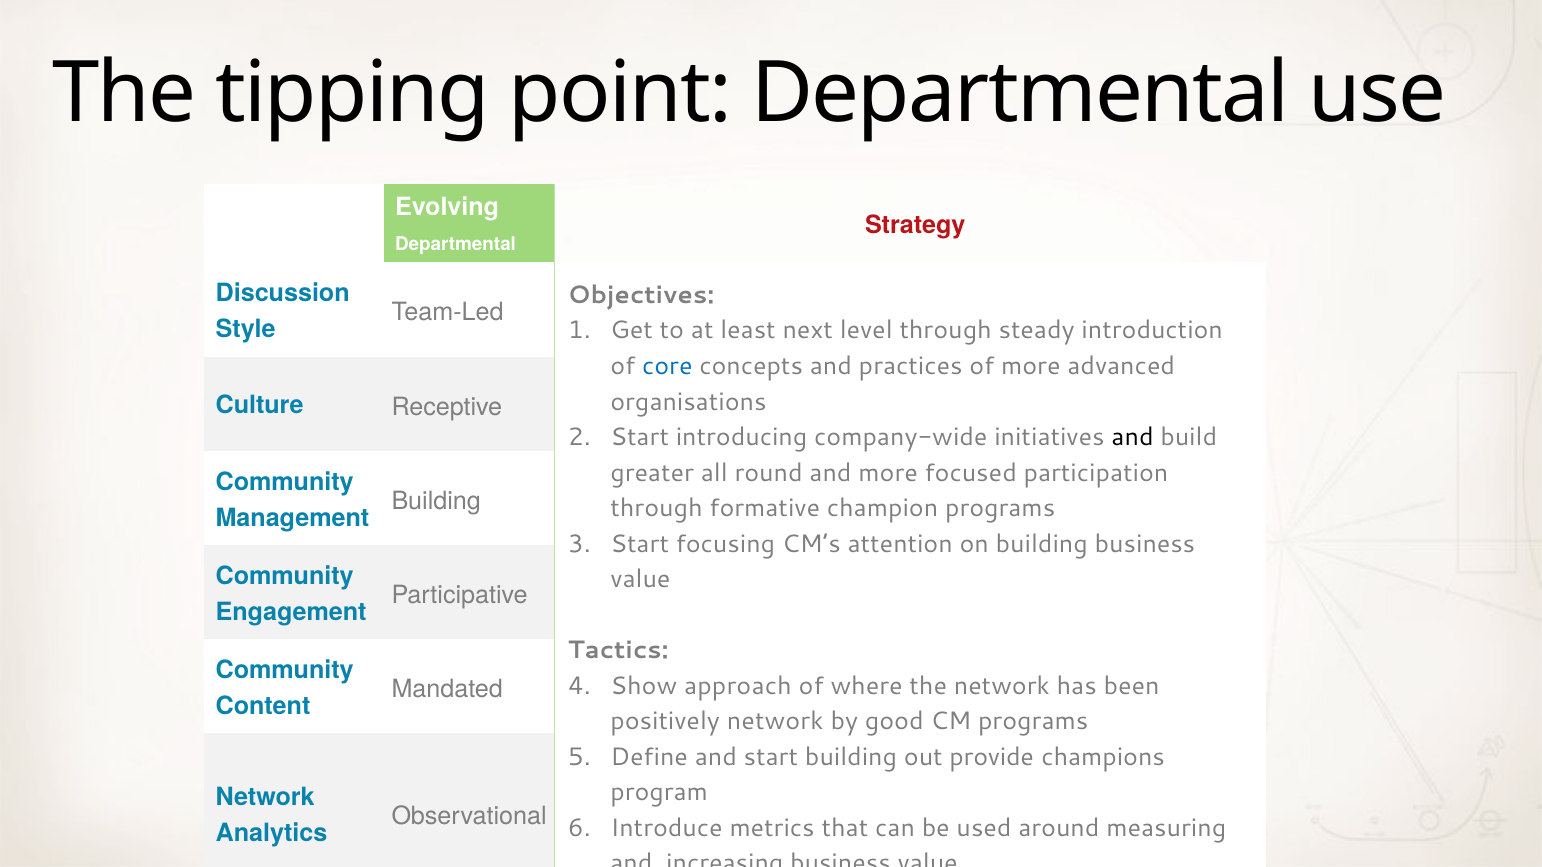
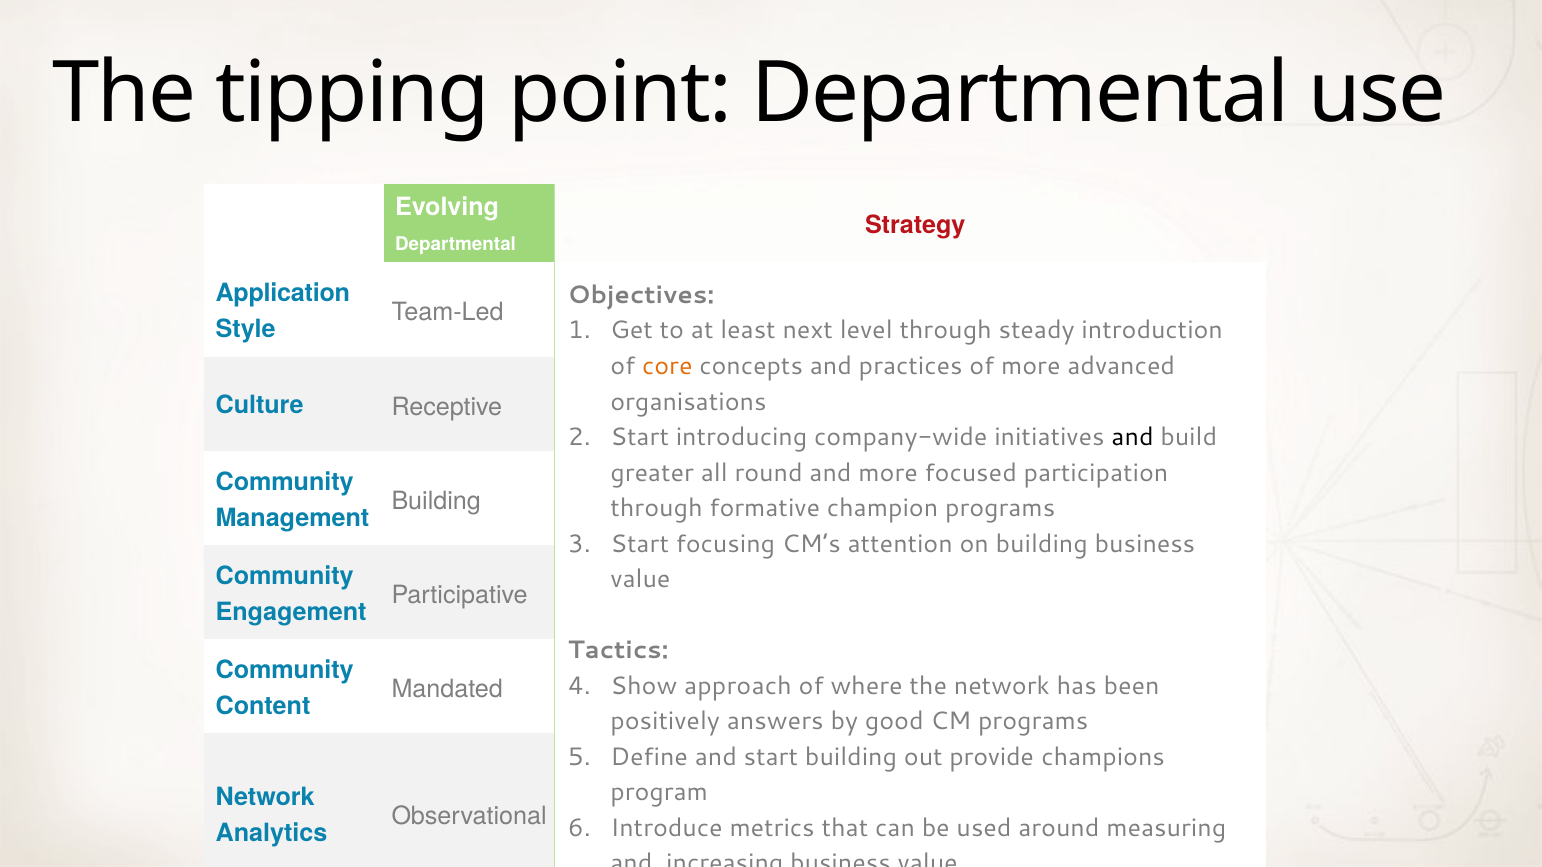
Discussion: Discussion -> Application
core colour: blue -> orange
positively network: network -> answers
